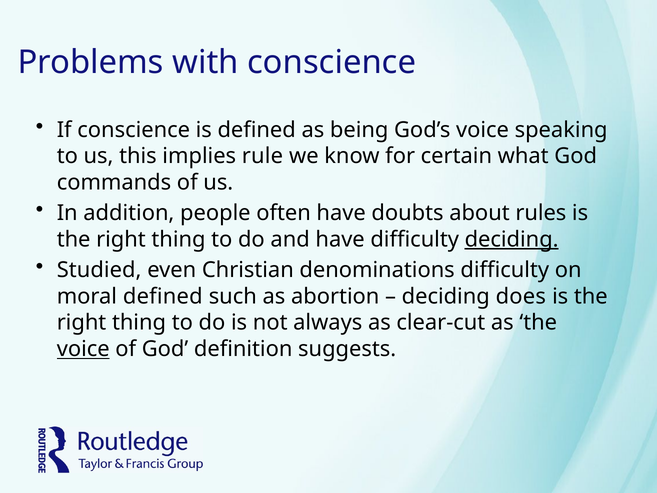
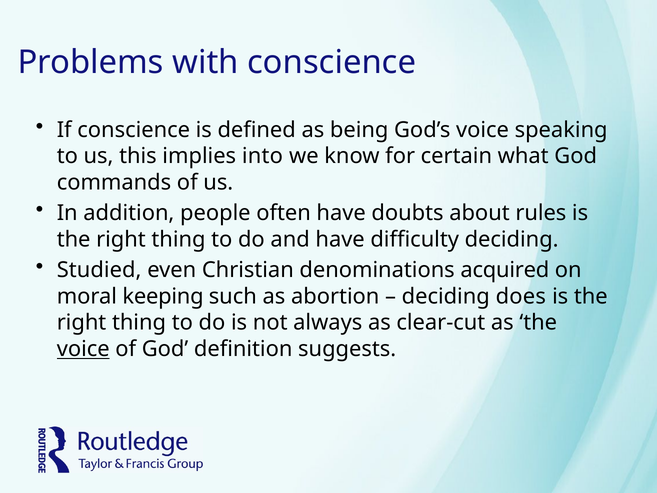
rule: rule -> into
deciding at (512, 239) underline: present -> none
denominations difficulty: difficulty -> acquired
moral defined: defined -> keeping
